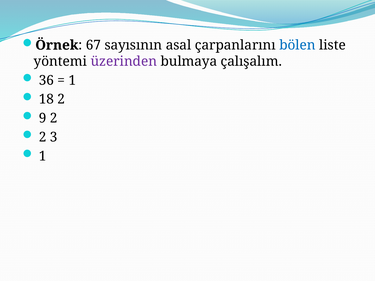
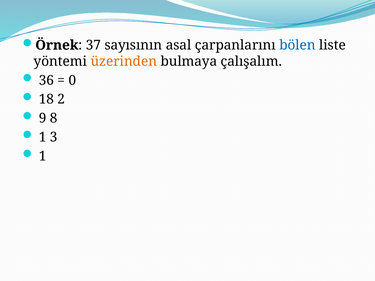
67: 67 -> 37
üzerinden colour: purple -> orange
1 at (72, 80): 1 -> 0
9 2: 2 -> 8
2 at (43, 137): 2 -> 1
